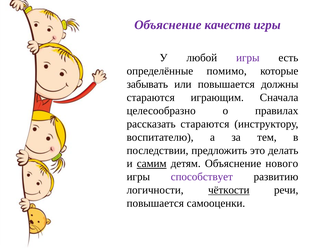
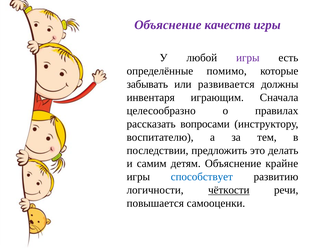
или повышается: повышается -> развивается
стараются at (151, 97): стараются -> инвентаря
рассказать стараются: стараются -> вопросами
самим underline: present -> none
нового: нового -> крайне
способствует colour: purple -> blue
